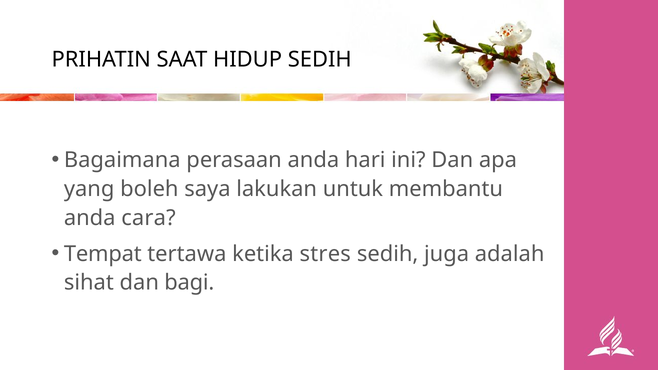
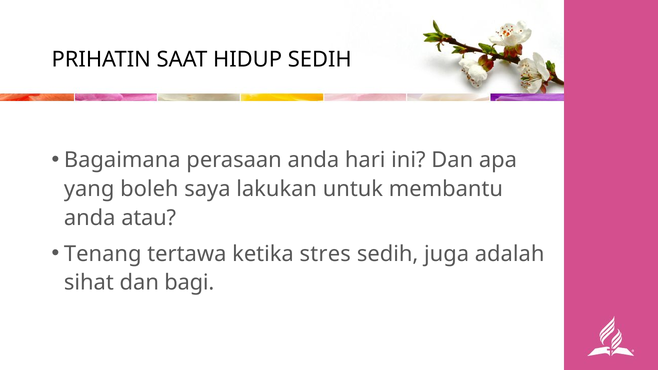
cara: cara -> atau
Tempat: Tempat -> Tenang
